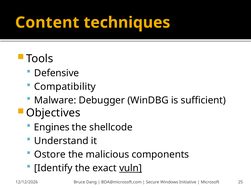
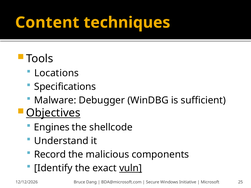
Defensive: Defensive -> Locations
Compatibility: Compatibility -> Specifications
Objectives underline: none -> present
Ostore: Ostore -> Record
